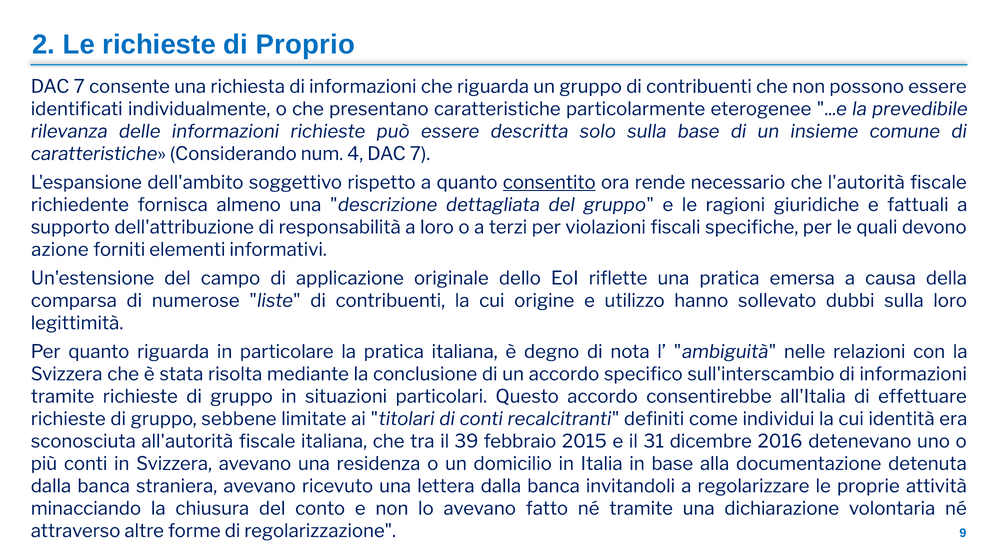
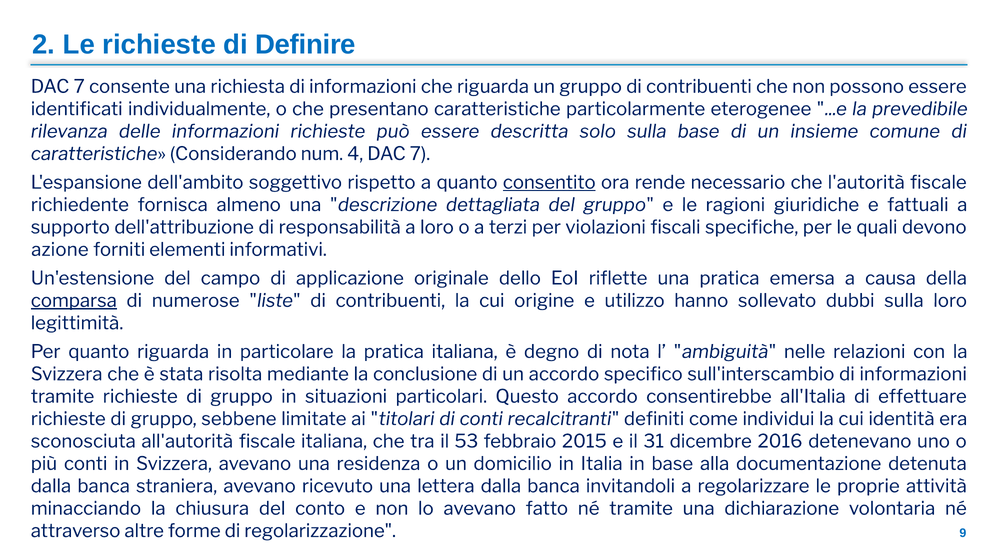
Proprio: Proprio -> Definire
comparsa underline: none -> present
39: 39 -> 53
